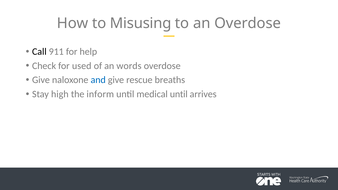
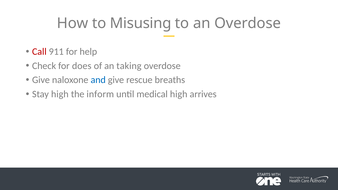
Call colour: black -> red
used: used -> does
words: words -> taking
medical until: until -> high
